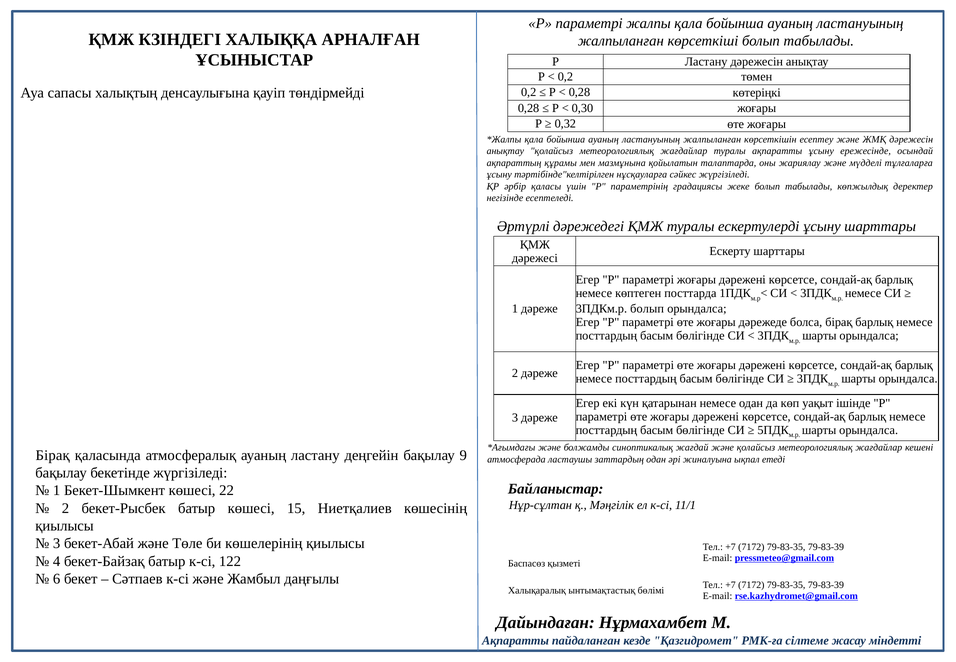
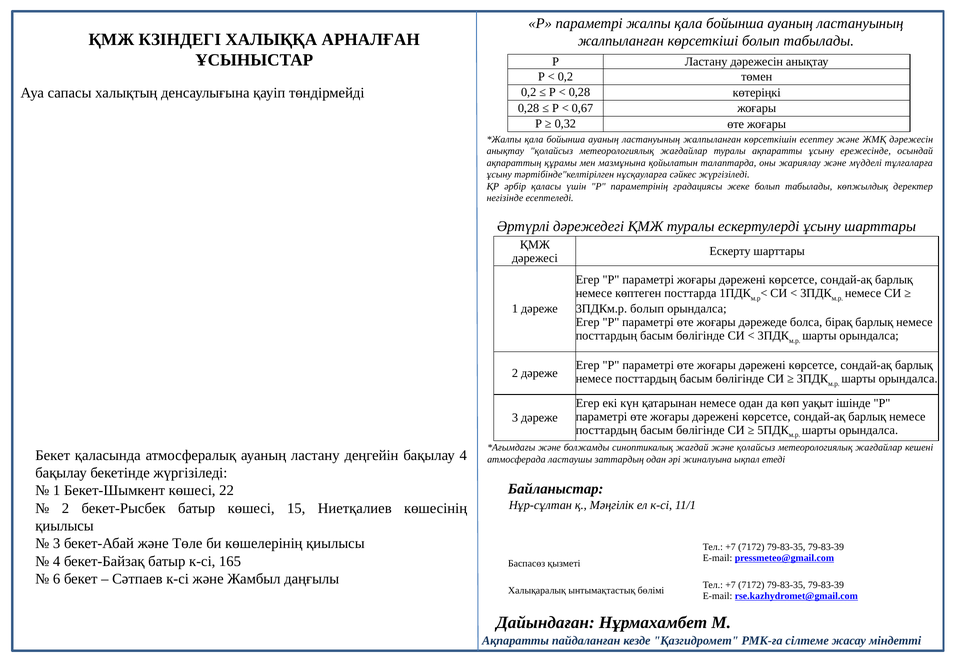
0,30: 0,30 -> 0,67
Бірақ at (53, 455): Бірақ -> Бекет
бақылау 9: 9 -> 4
122: 122 -> 165
